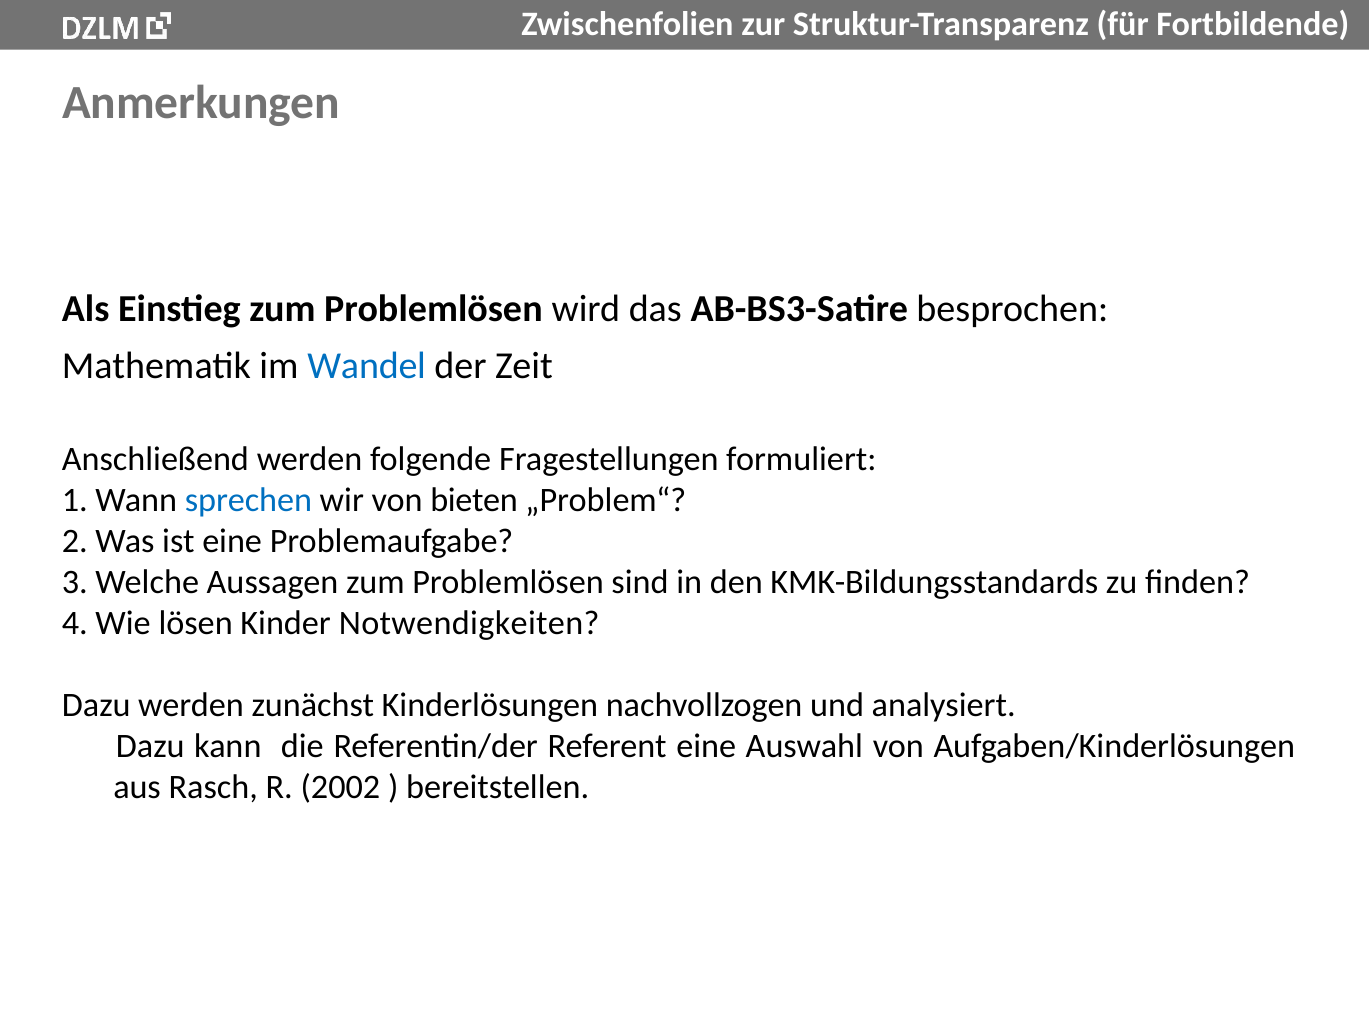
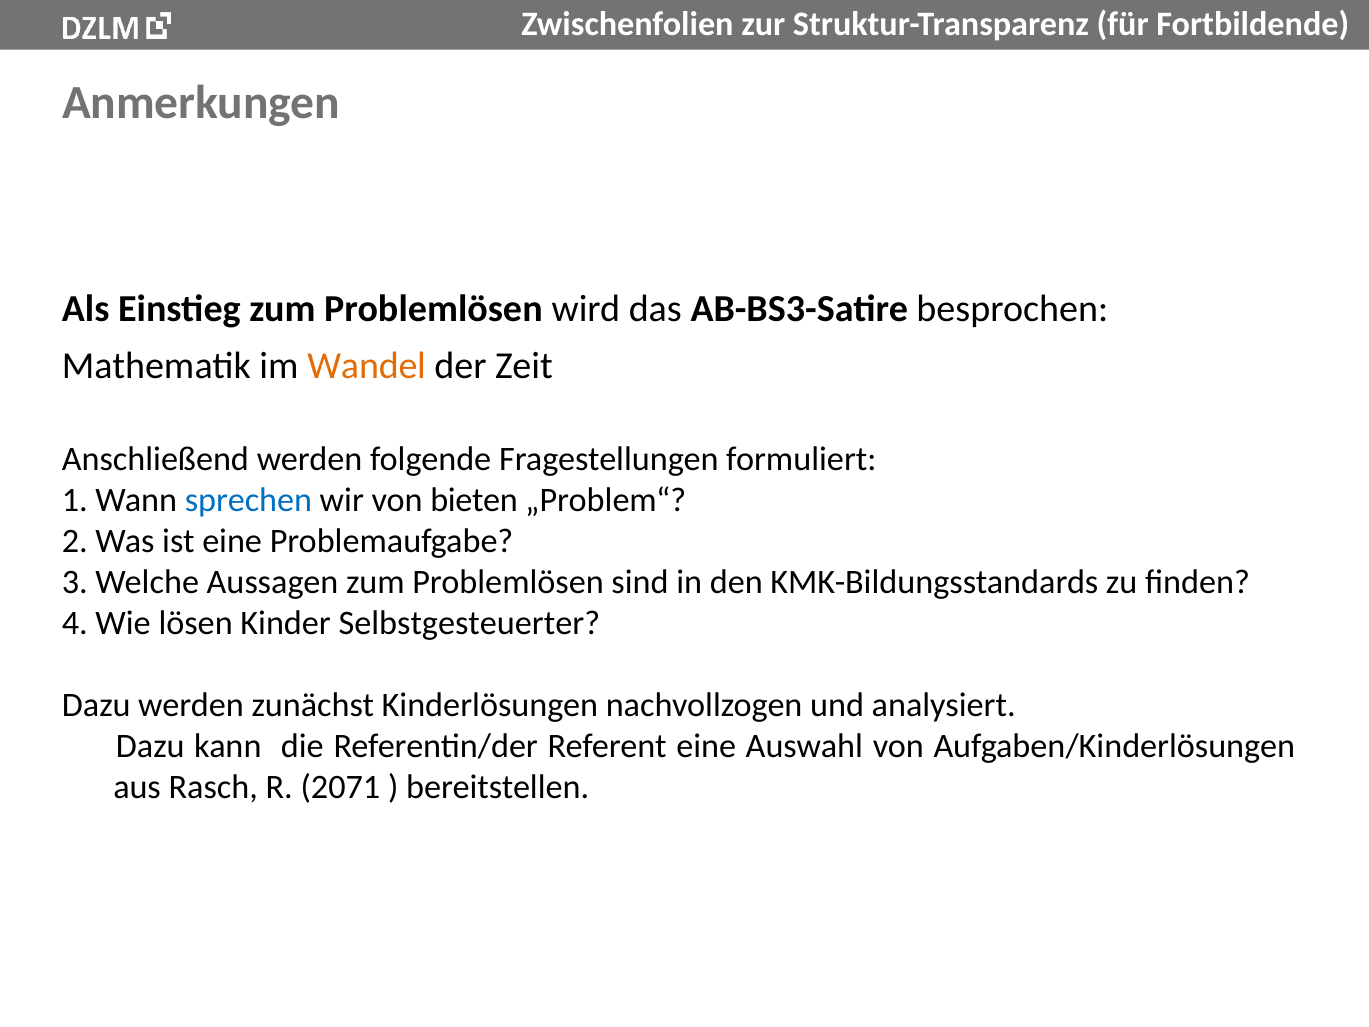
Wandel colour: blue -> orange
Notwendigkeiten: Notwendigkeiten -> Selbstgesteuerter
2002: 2002 -> 2071
